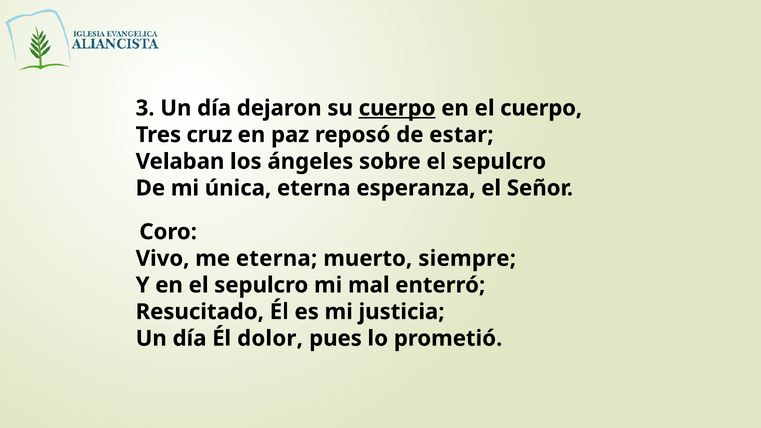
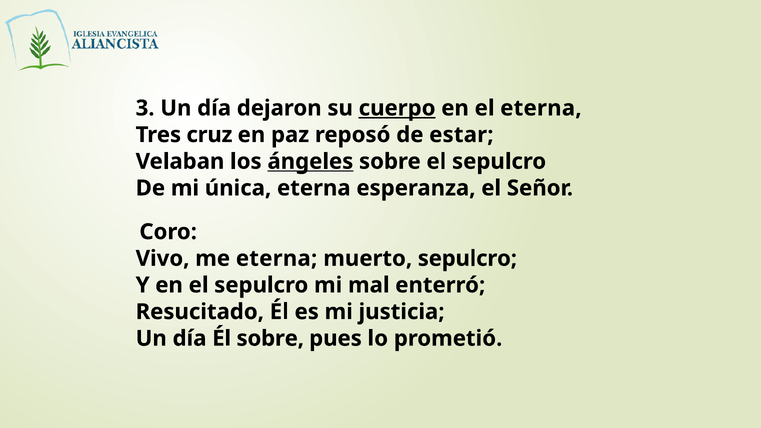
el cuerpo: cuerpo -> eterna
ángeles underline: none -> present
muerto siempre: siempre -> sepulcro
Él dolor: dolor -> sobre
